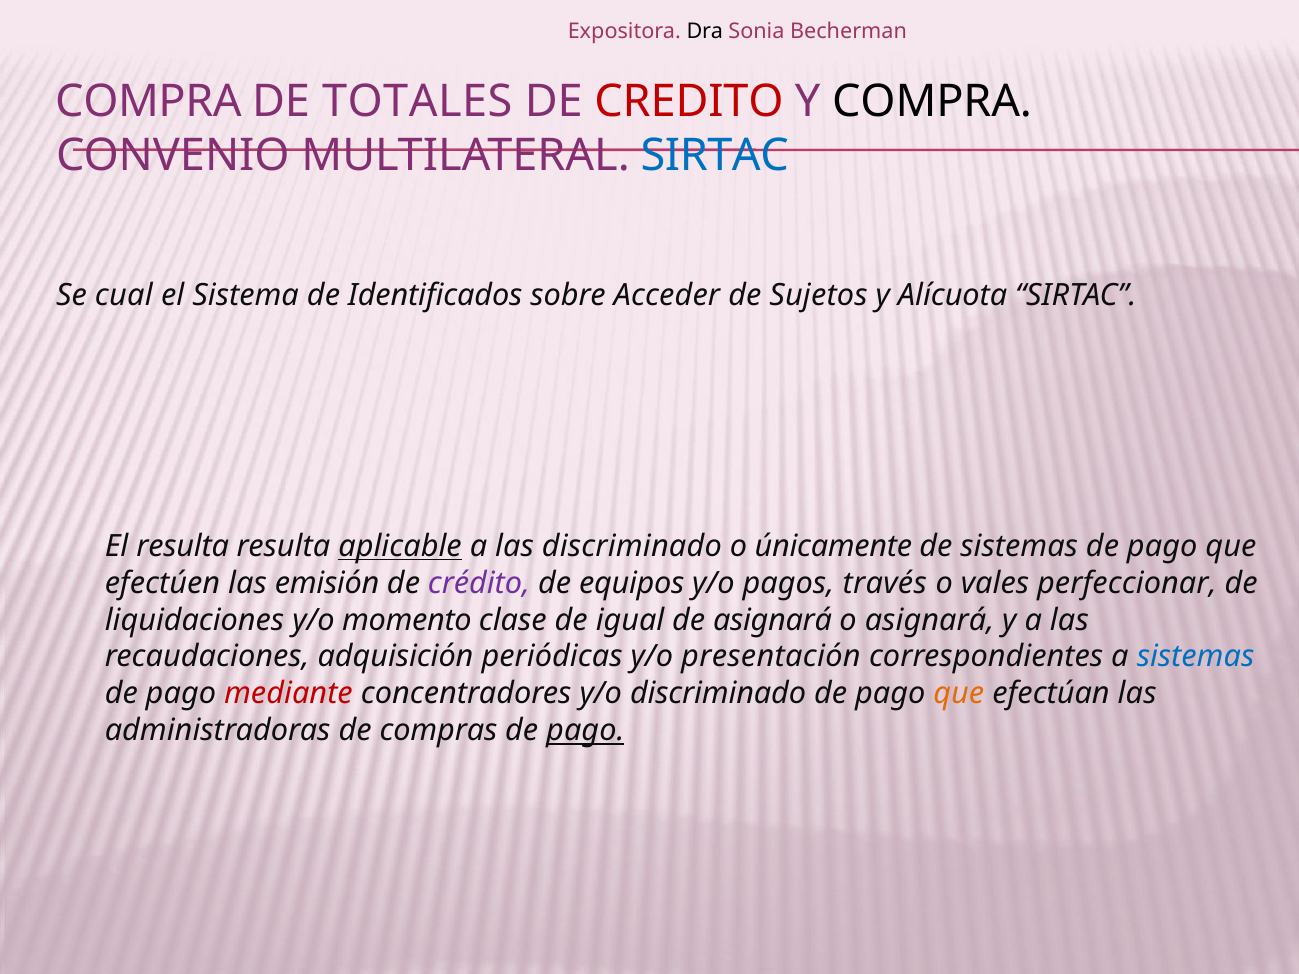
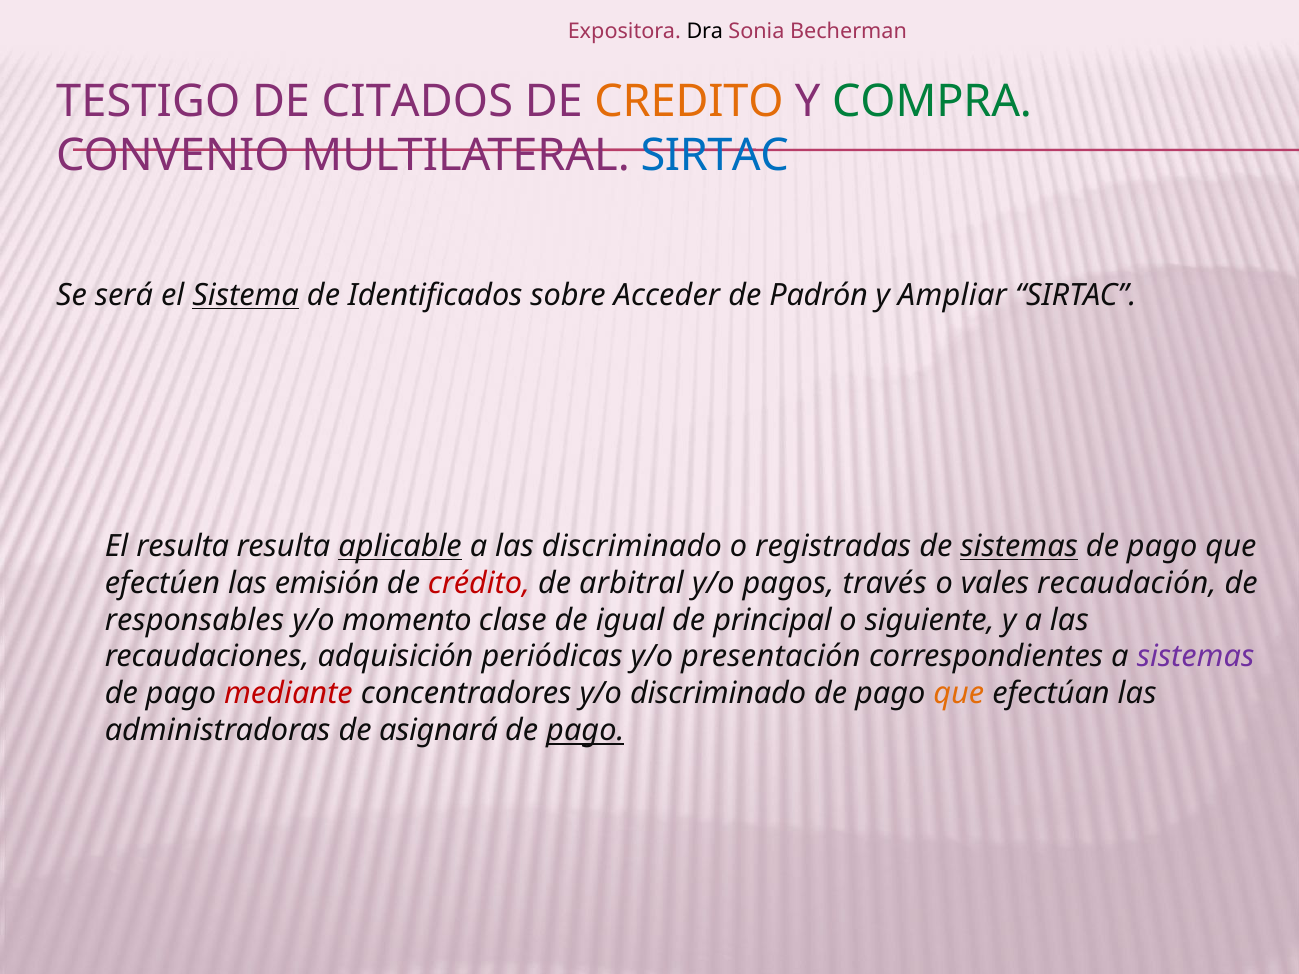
COMPRA at (148, 102): COMPRA -> TESTIGO
TOTALES: TOTALES -> CITADOS
CREDITO colour: red -> orange
COMPRA at (932, 102) colour: black -> green
cual: cual -> será
Sistema underline: none -> present
Sujetos: Sujetos -> Padrón
Alícuota: Alícuota -> Ampliar
únicamente: únicamente -> registradas
sistemas at (1019, 547) underline: none -> present
crédito colour: purple -> red
equipos: equipos -> arbitral
perfeccionar: perfeccionar -> recaudación
liquidaciones: liquidaciones -> responsables
de asignará: asignará -> principal
o asignará: asignará -> siguiente
sistemas at (1196, 657) colour: blue -> purple
compras: compras -> asignará
